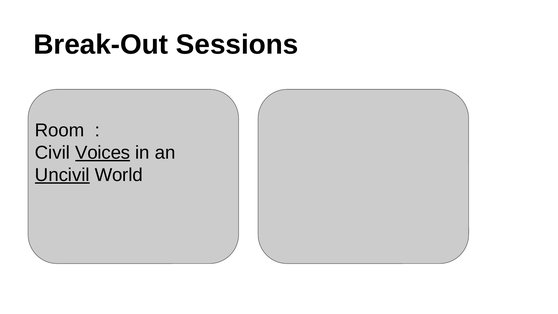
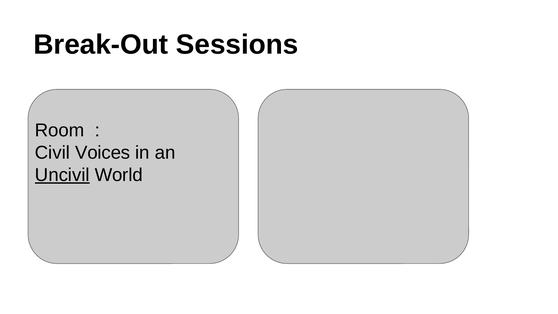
Voices underline: present -> none
